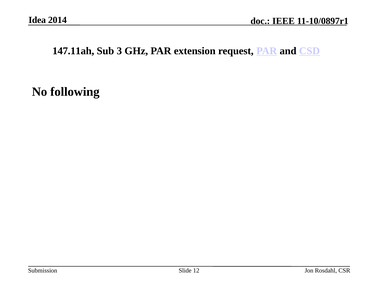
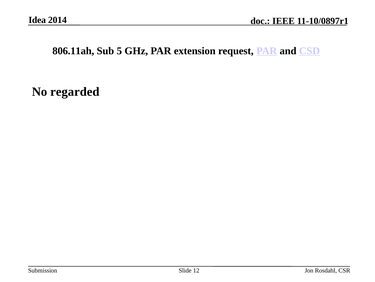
147.11ah: 147.11ah -> 806.11ah
3: 3 -> 5
following: following -> regarded
